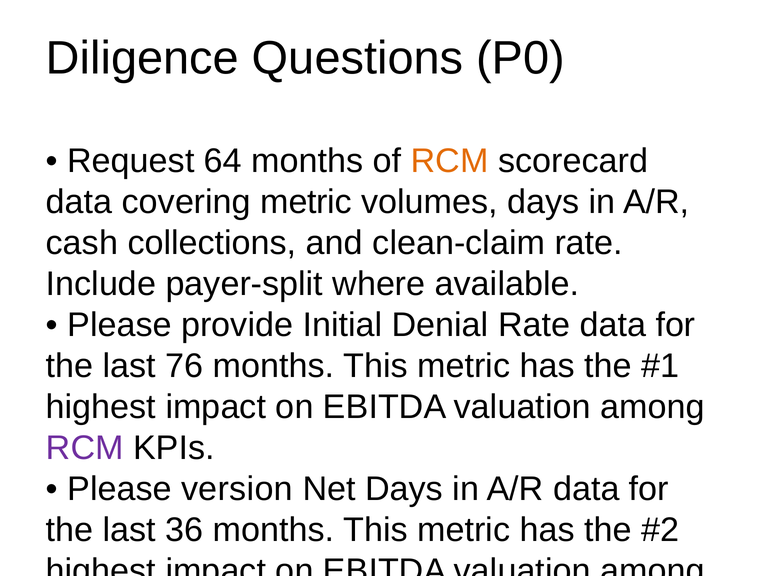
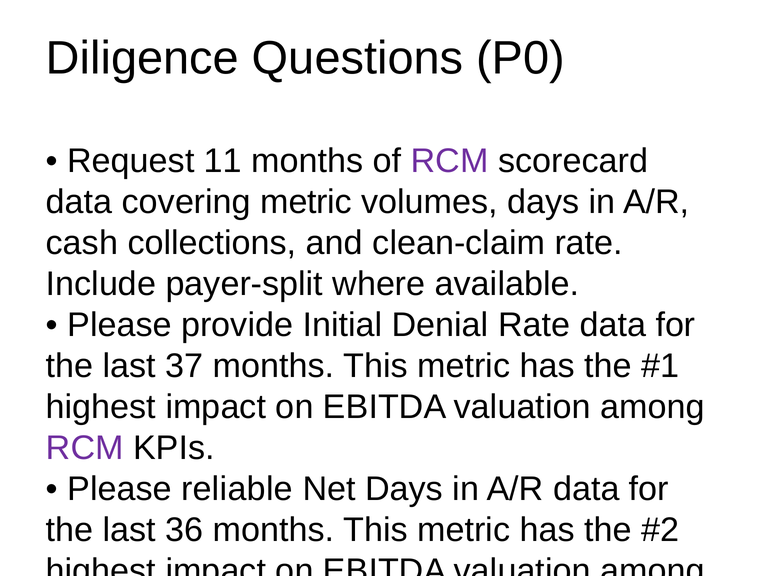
64: 64 -> 11
RCM at (450, 161) colour: orange -> purple
76: 76 -> 37
version: version -> reliable
